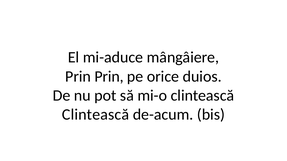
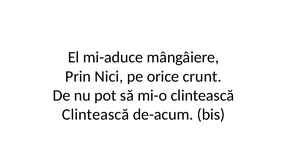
Prin Prin: Prin -> Nici
duios: duios -> crunt
